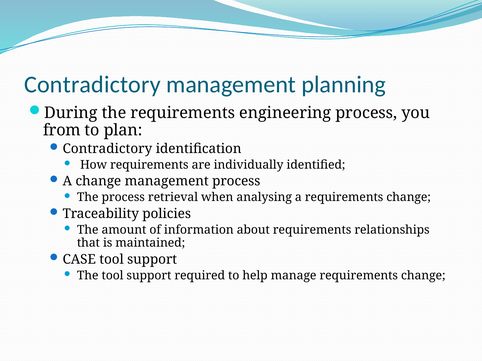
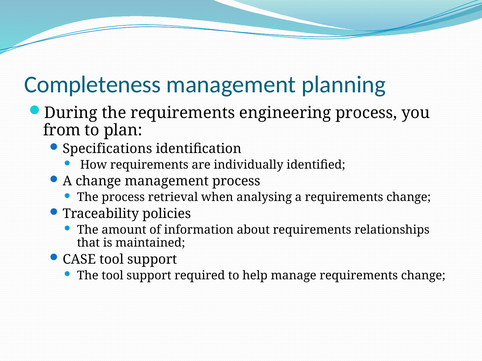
Contradictory at (92, 85): Contradictory -> Completeness
Contradictory at (107, 149): Contradictory -> Specifications
